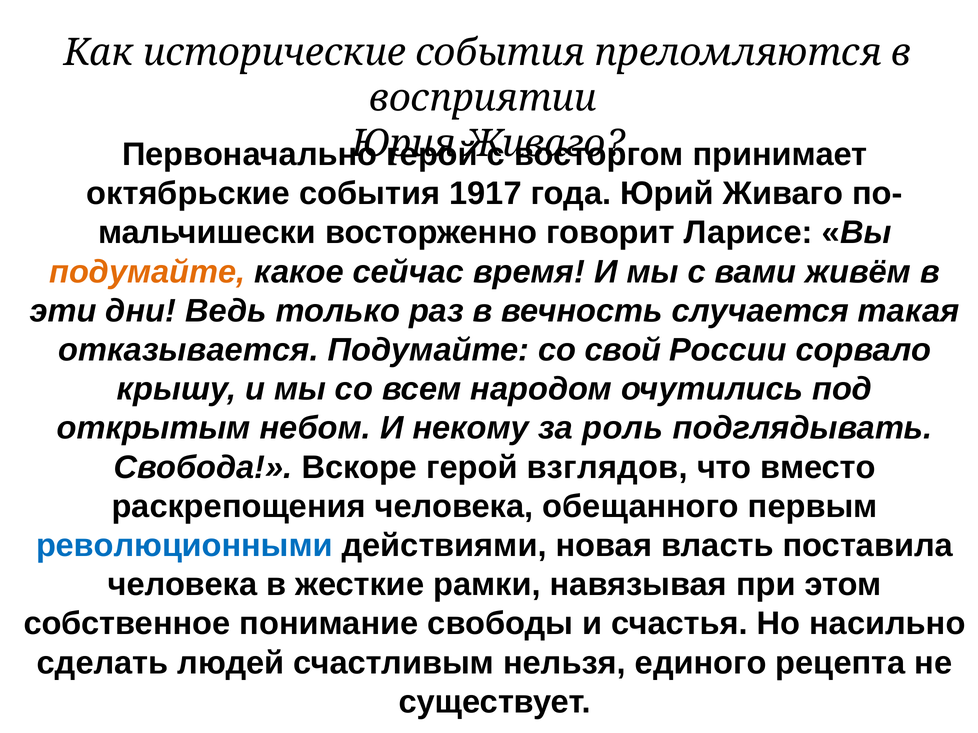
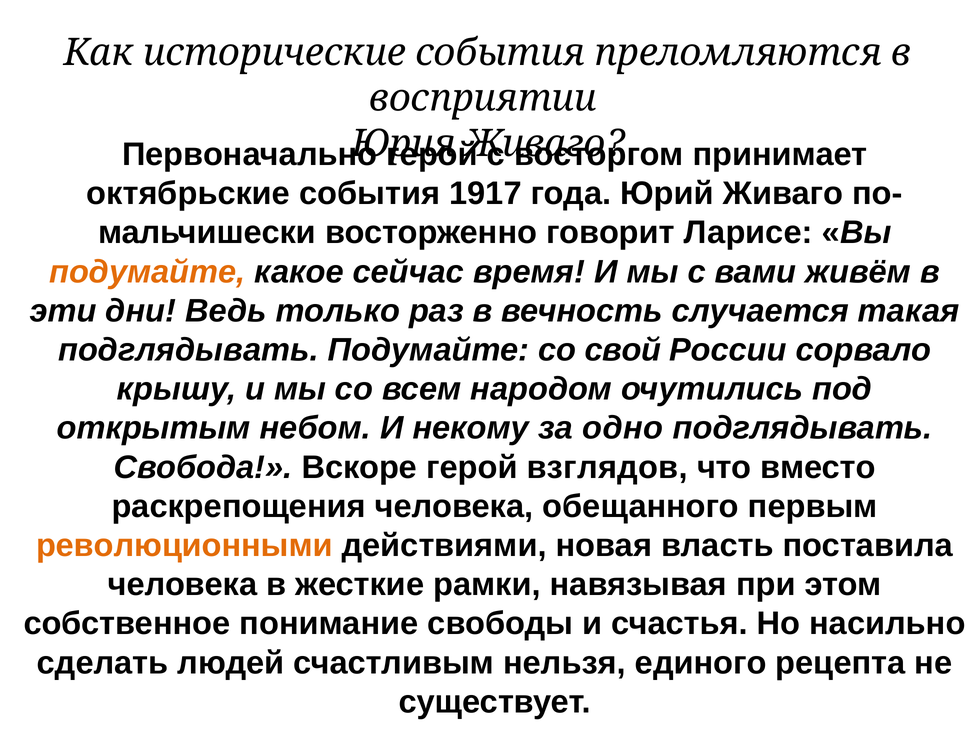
отказывается at (188, 350): отказывается -> подглядывать
роль: роль -> одно
революционными colour: blue -> orange
